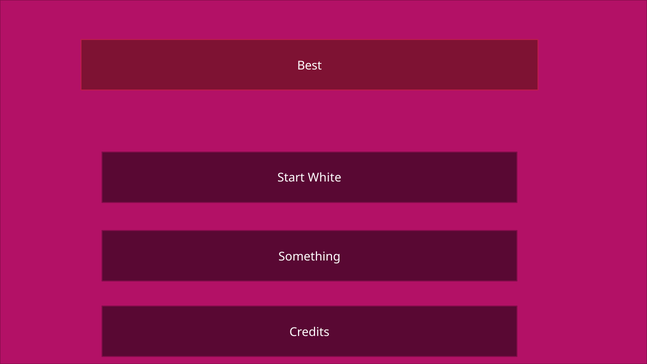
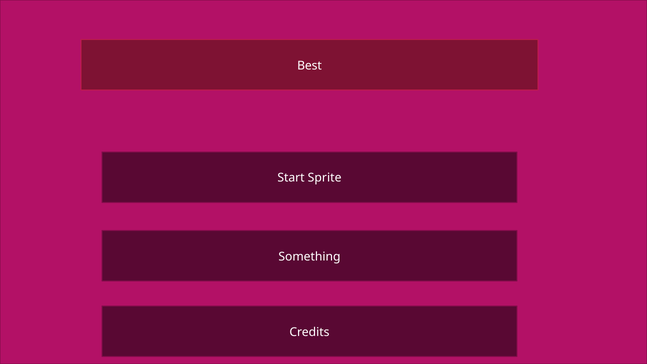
White: White -> Sprite
